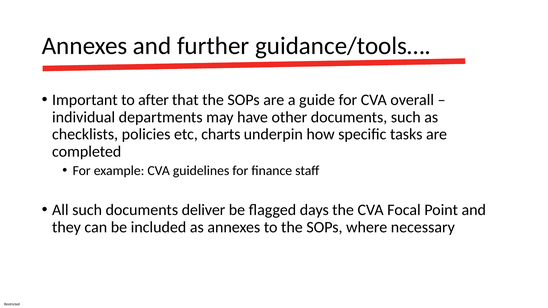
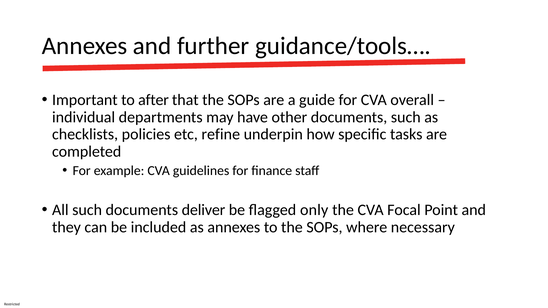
charts: charts -> refine
days: days -> only
